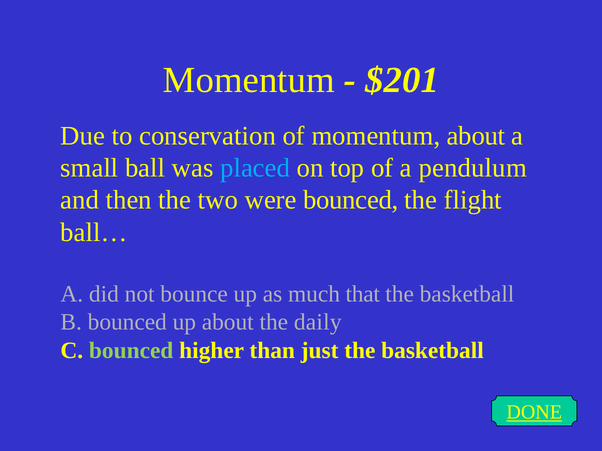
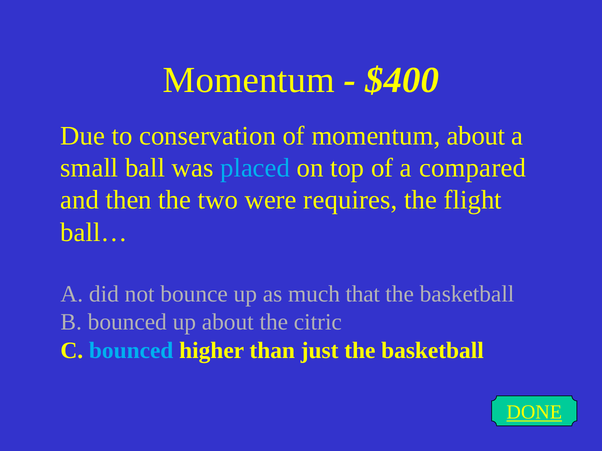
$201: $201 -> $400
pendulum: pendulum -> compared
were bounced: bounced -> requires
daily: daily -> citric
bounced at (131, 351) colour: light green -> light blue
